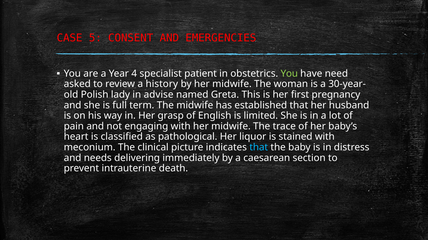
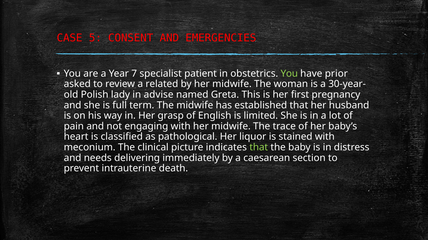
4: 4 -> 7
need: need -> prior
history: history -> related
that at (259, 148) colour: light blue -> light green
